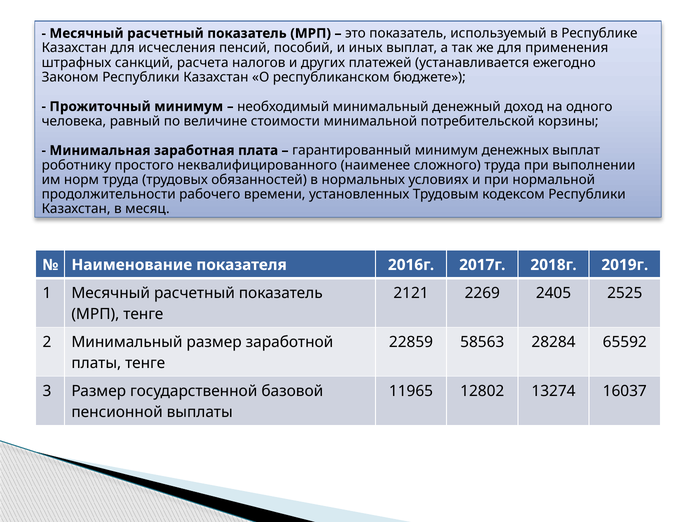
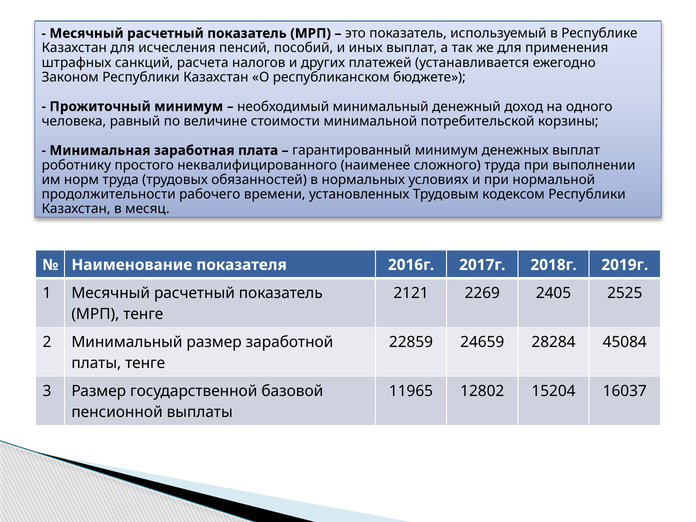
58563: 58563 -> 24659
65592: 65592 -> 45084
13274: 13274 -> 15204
